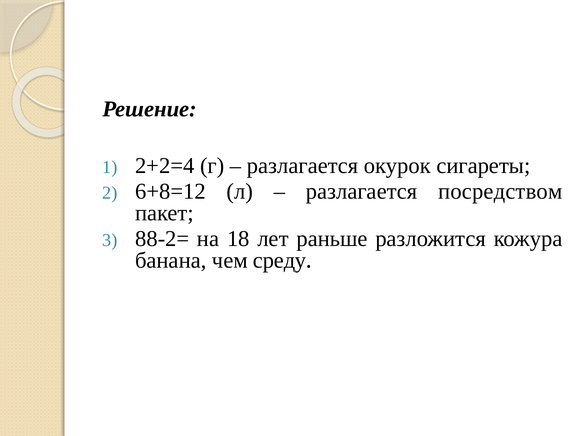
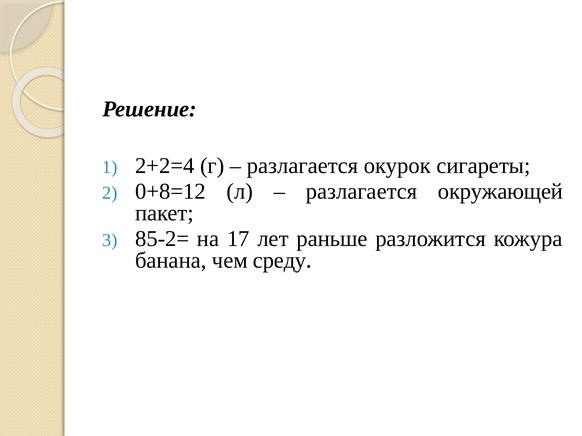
6+8=12: 6+8=12 -> 0+8=12
посредством: посредством -> окружающей
88-2=: 88-2= -> 85-2=
18: 18 -> 17
